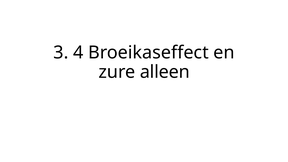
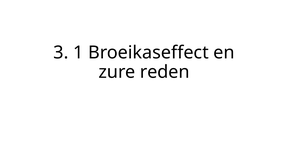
4: 4 -> 1
alleen: alleen -> reden
